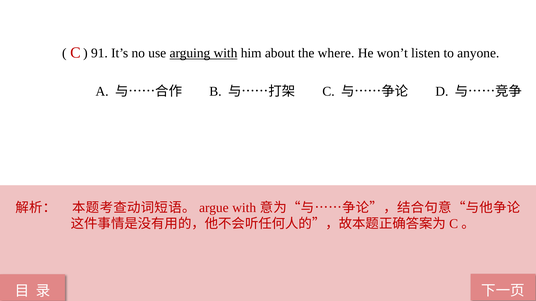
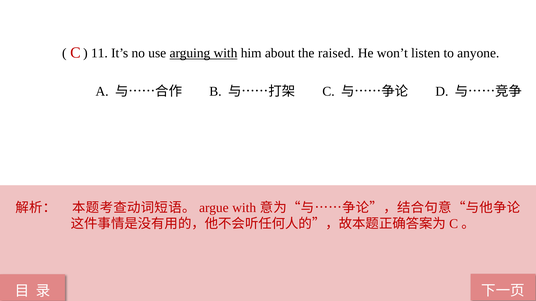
91: 91 -> 11
where: where -> raised
